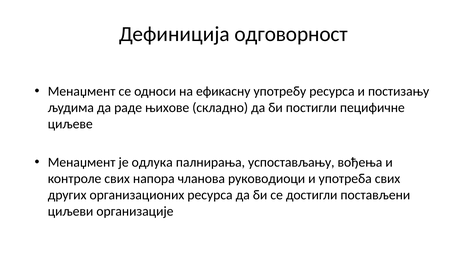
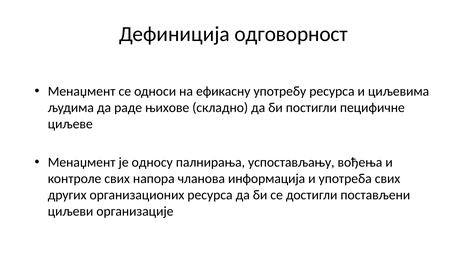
постизању: постизању -> циљевима
одлука: одлука -> односу
руководиоци: руководиоци -> информација
